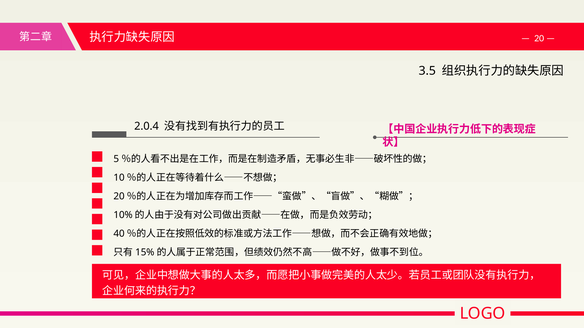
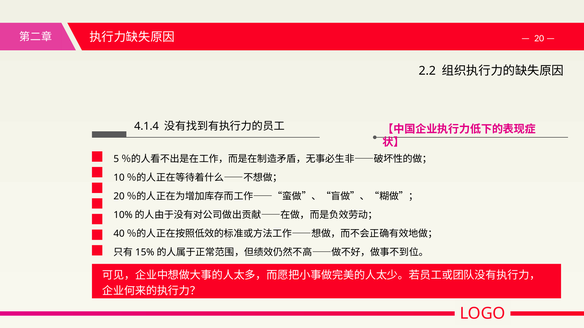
3.5: 3.5 -> 2.2
2.0.4: 2.0.4 -> 4.1.4
